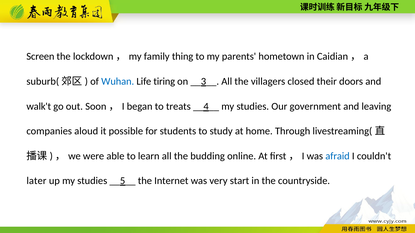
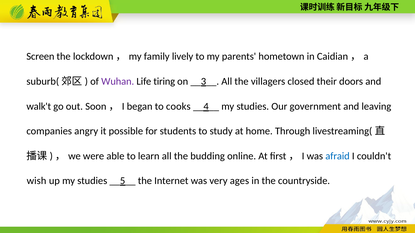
thing: thing -> lively
Wuhan colour: blue -> purple
treats: treats -> cooks
aloud: aloud -> angry
later: later -> wish
start: start -> ages
